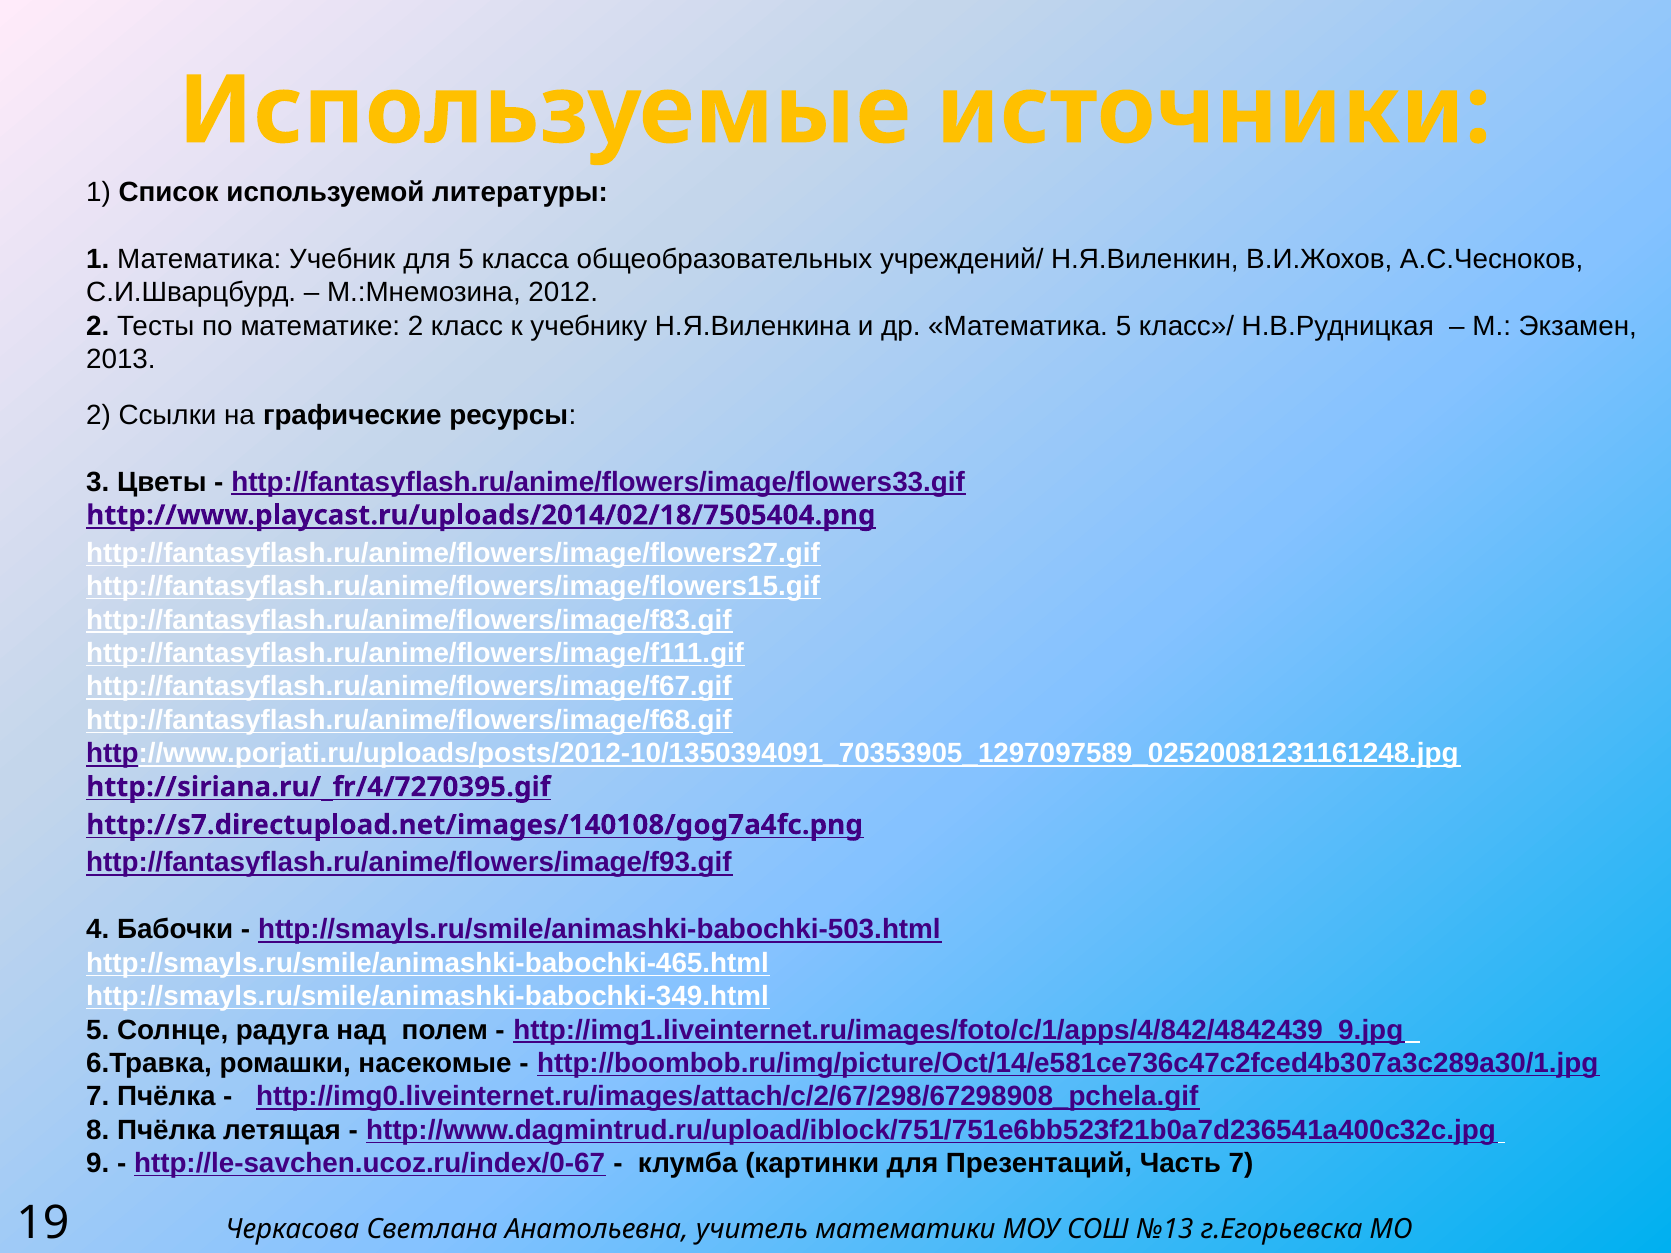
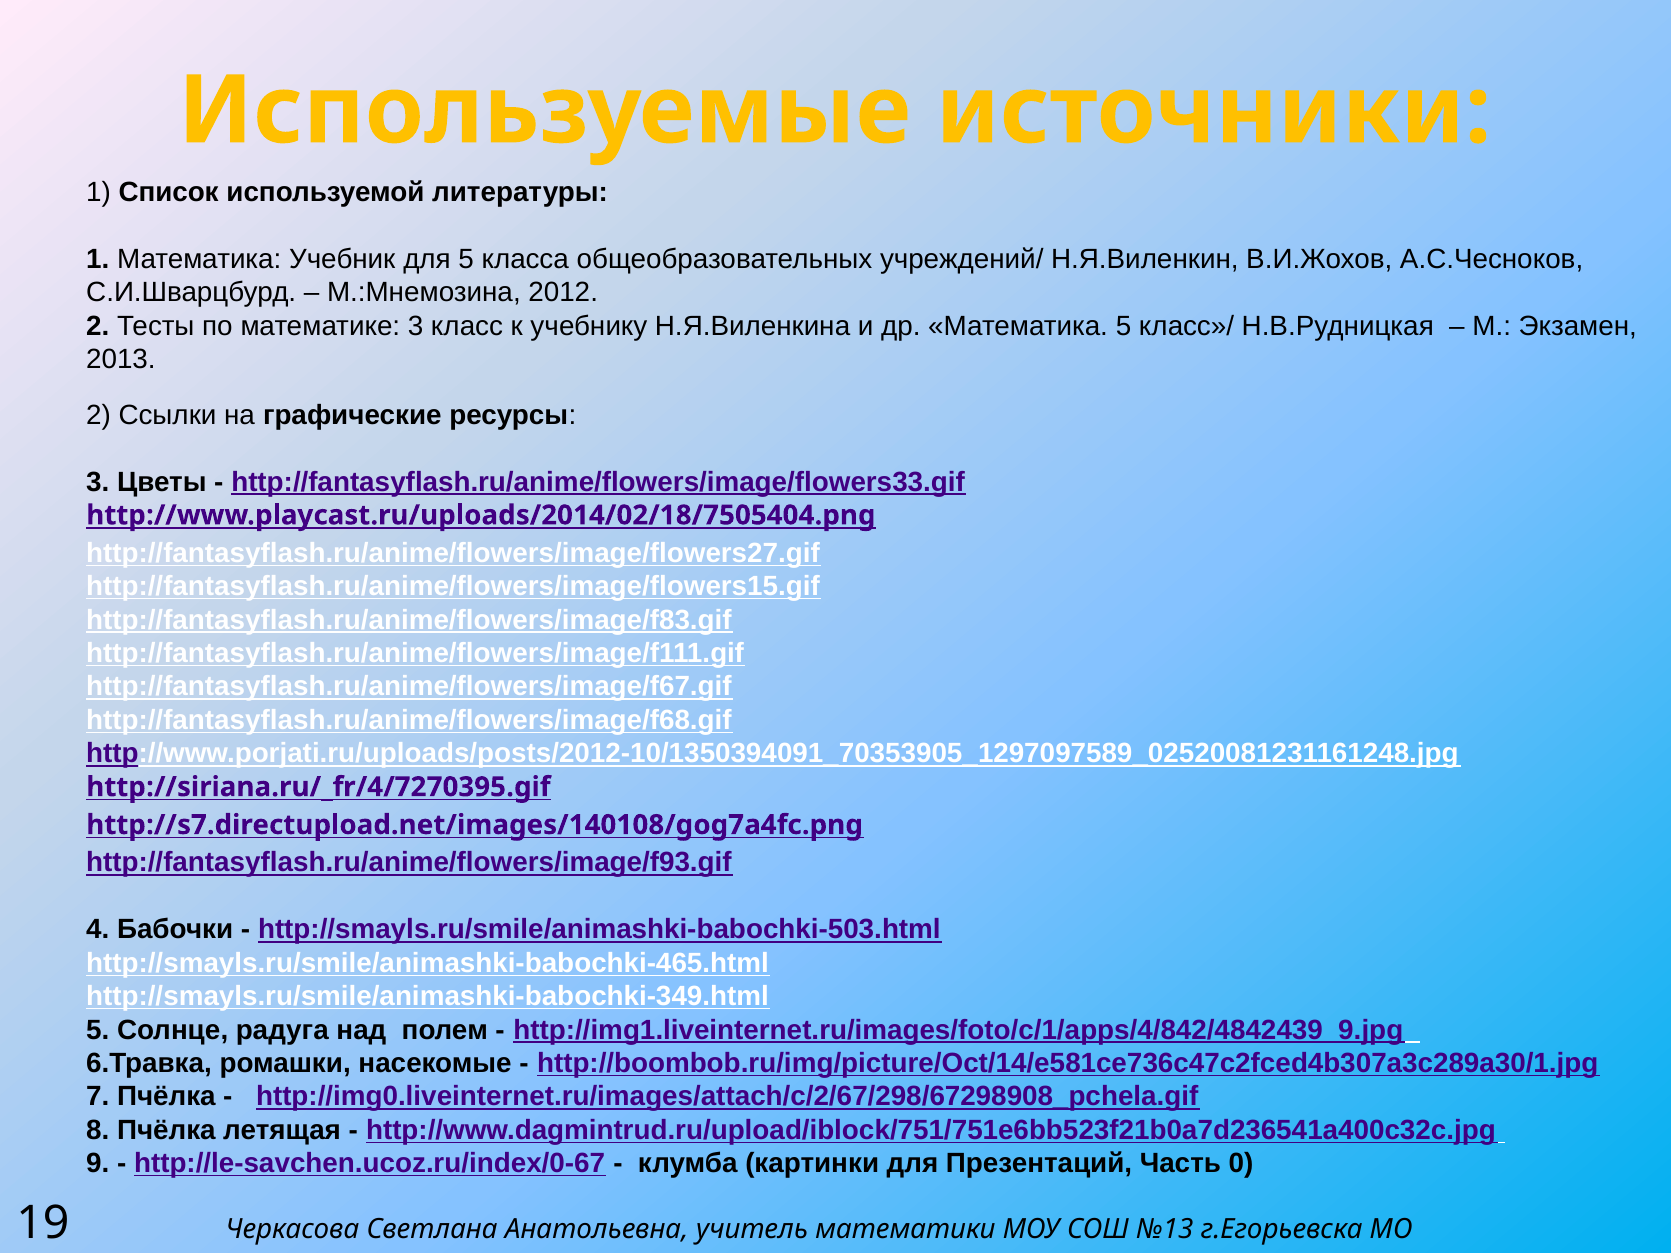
математике 2: 2 -> 3
Часть 7: 7 -> 0
